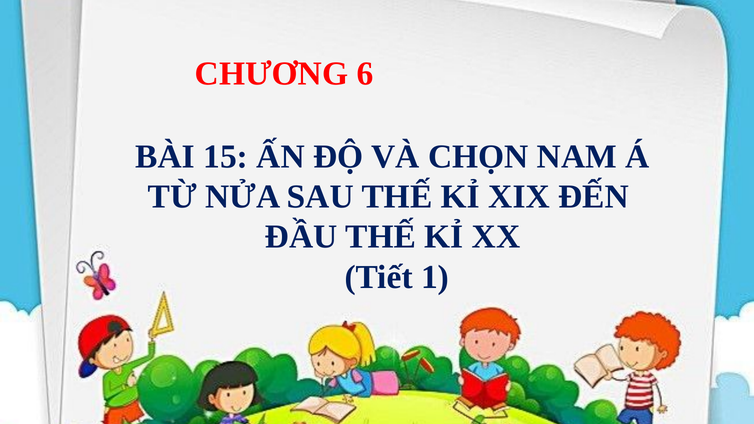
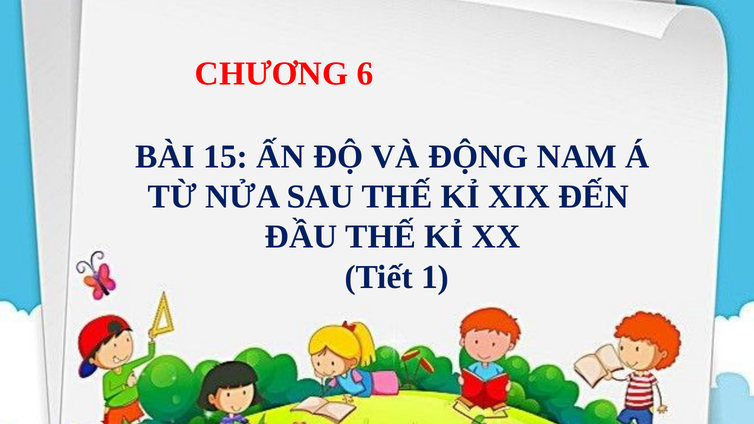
CHỌN: CHỌN -> ĐỘNG
